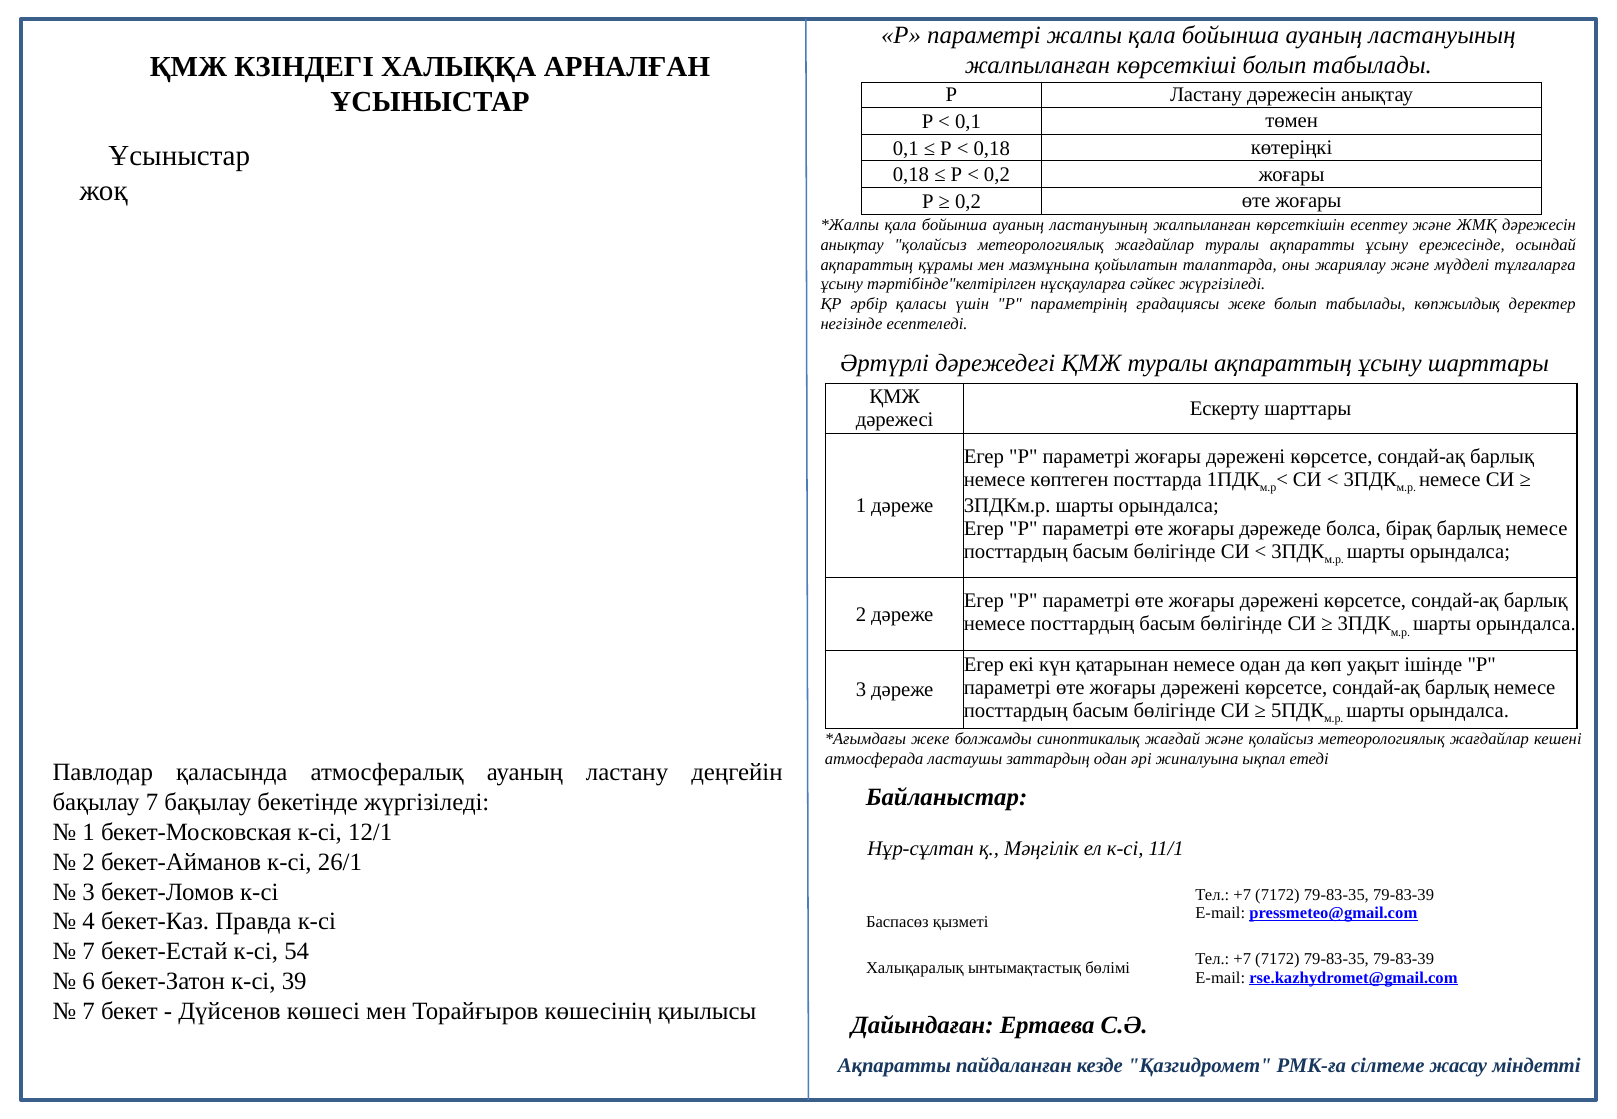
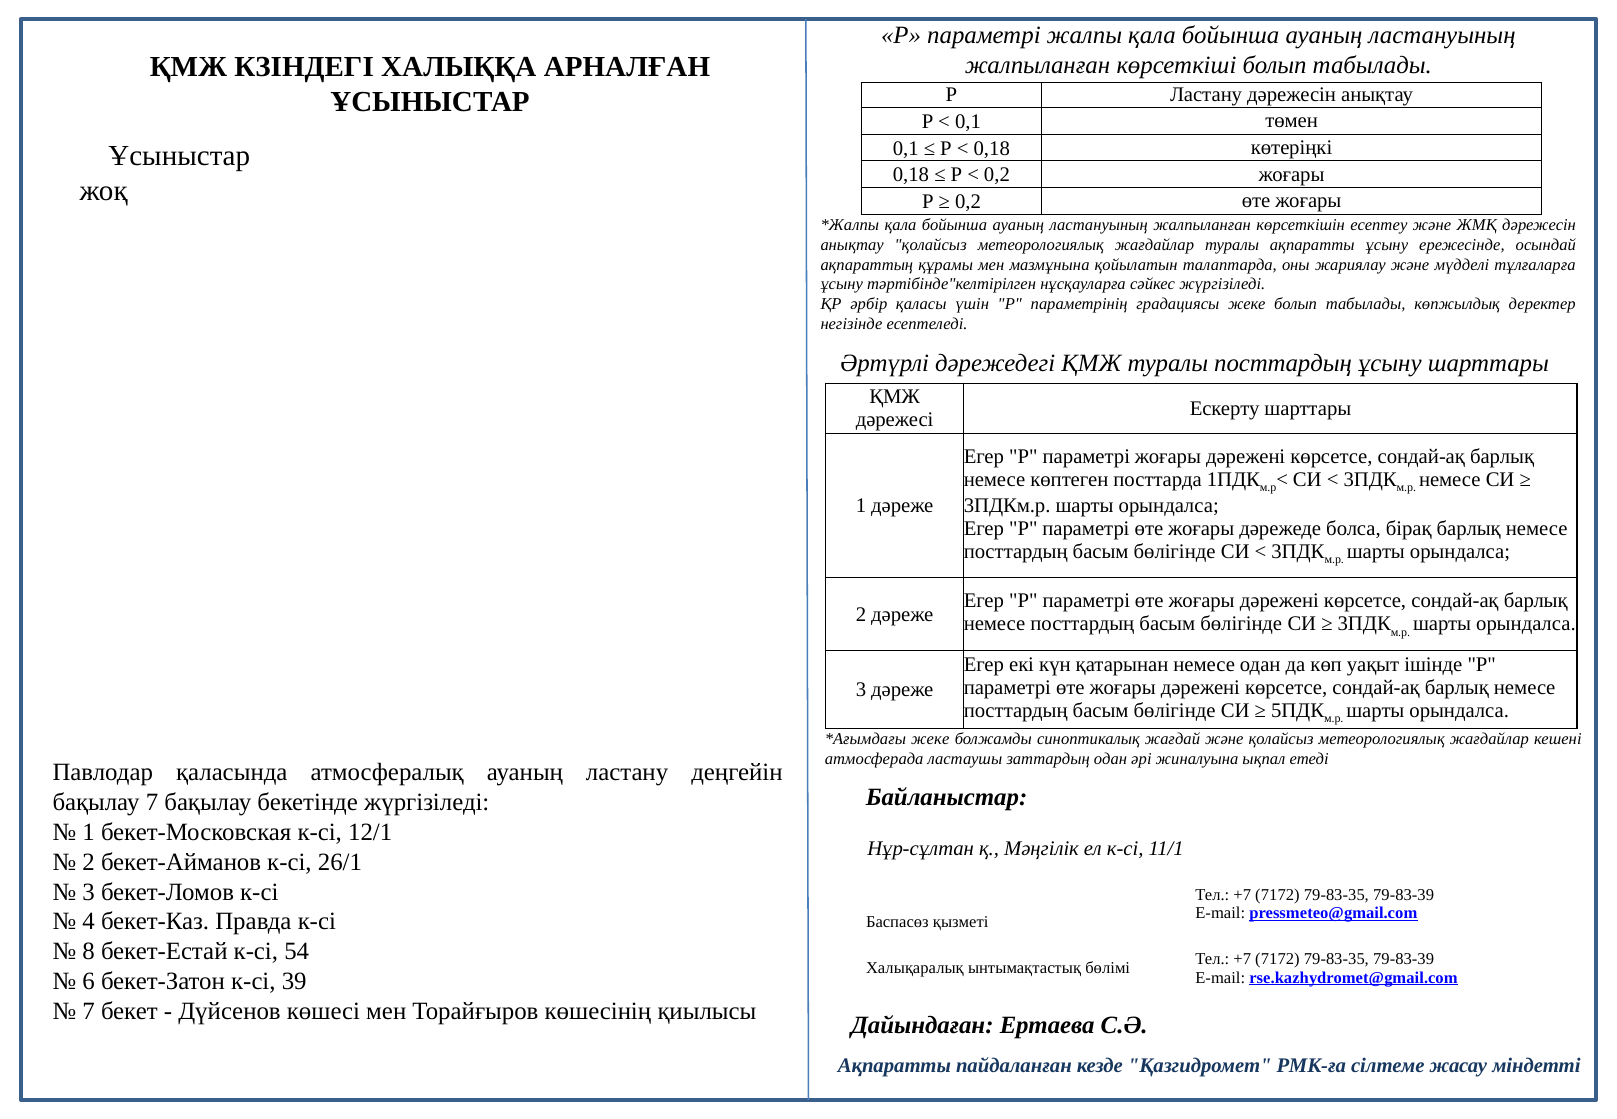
туралы ақпараттың: ақпараттың -> посттардың
7 at (89, 952): 7 -> 8
